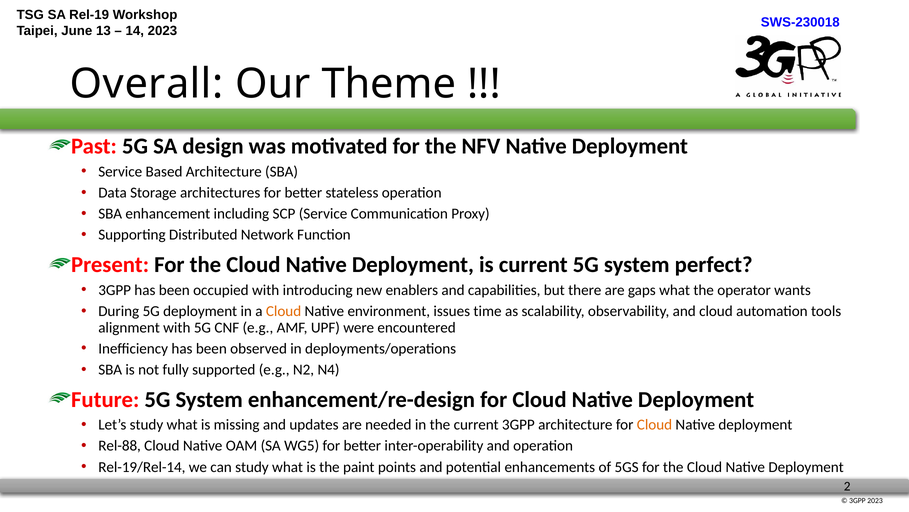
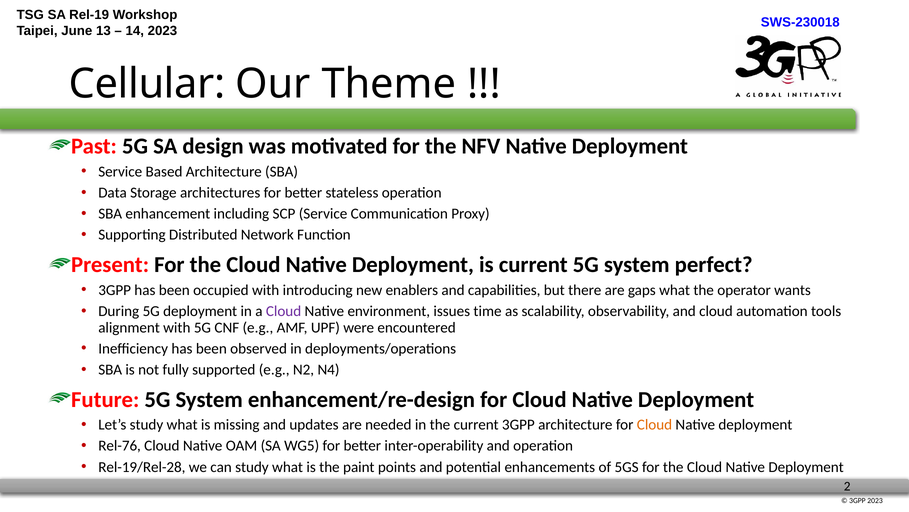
Overall: Overall -> Cellular
Cloud at (284, 311) colour: orange -> purple
Rel-88: Rel-88 -> Rel-76
Rel-19/Rel-14: Rel-19/Rel-14 -> Rel-19/Rel-28
